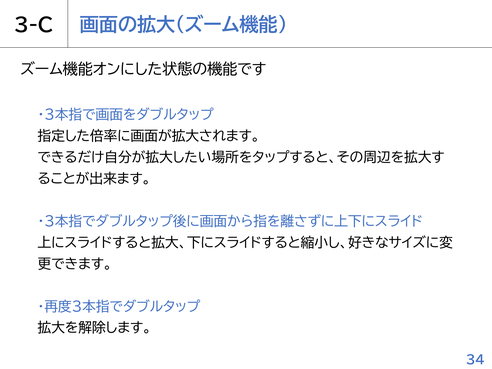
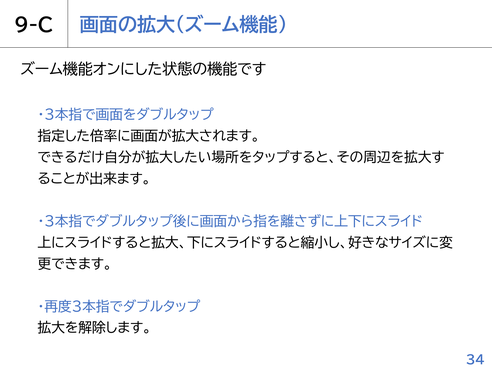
3-C: 3-C -> 9-C
